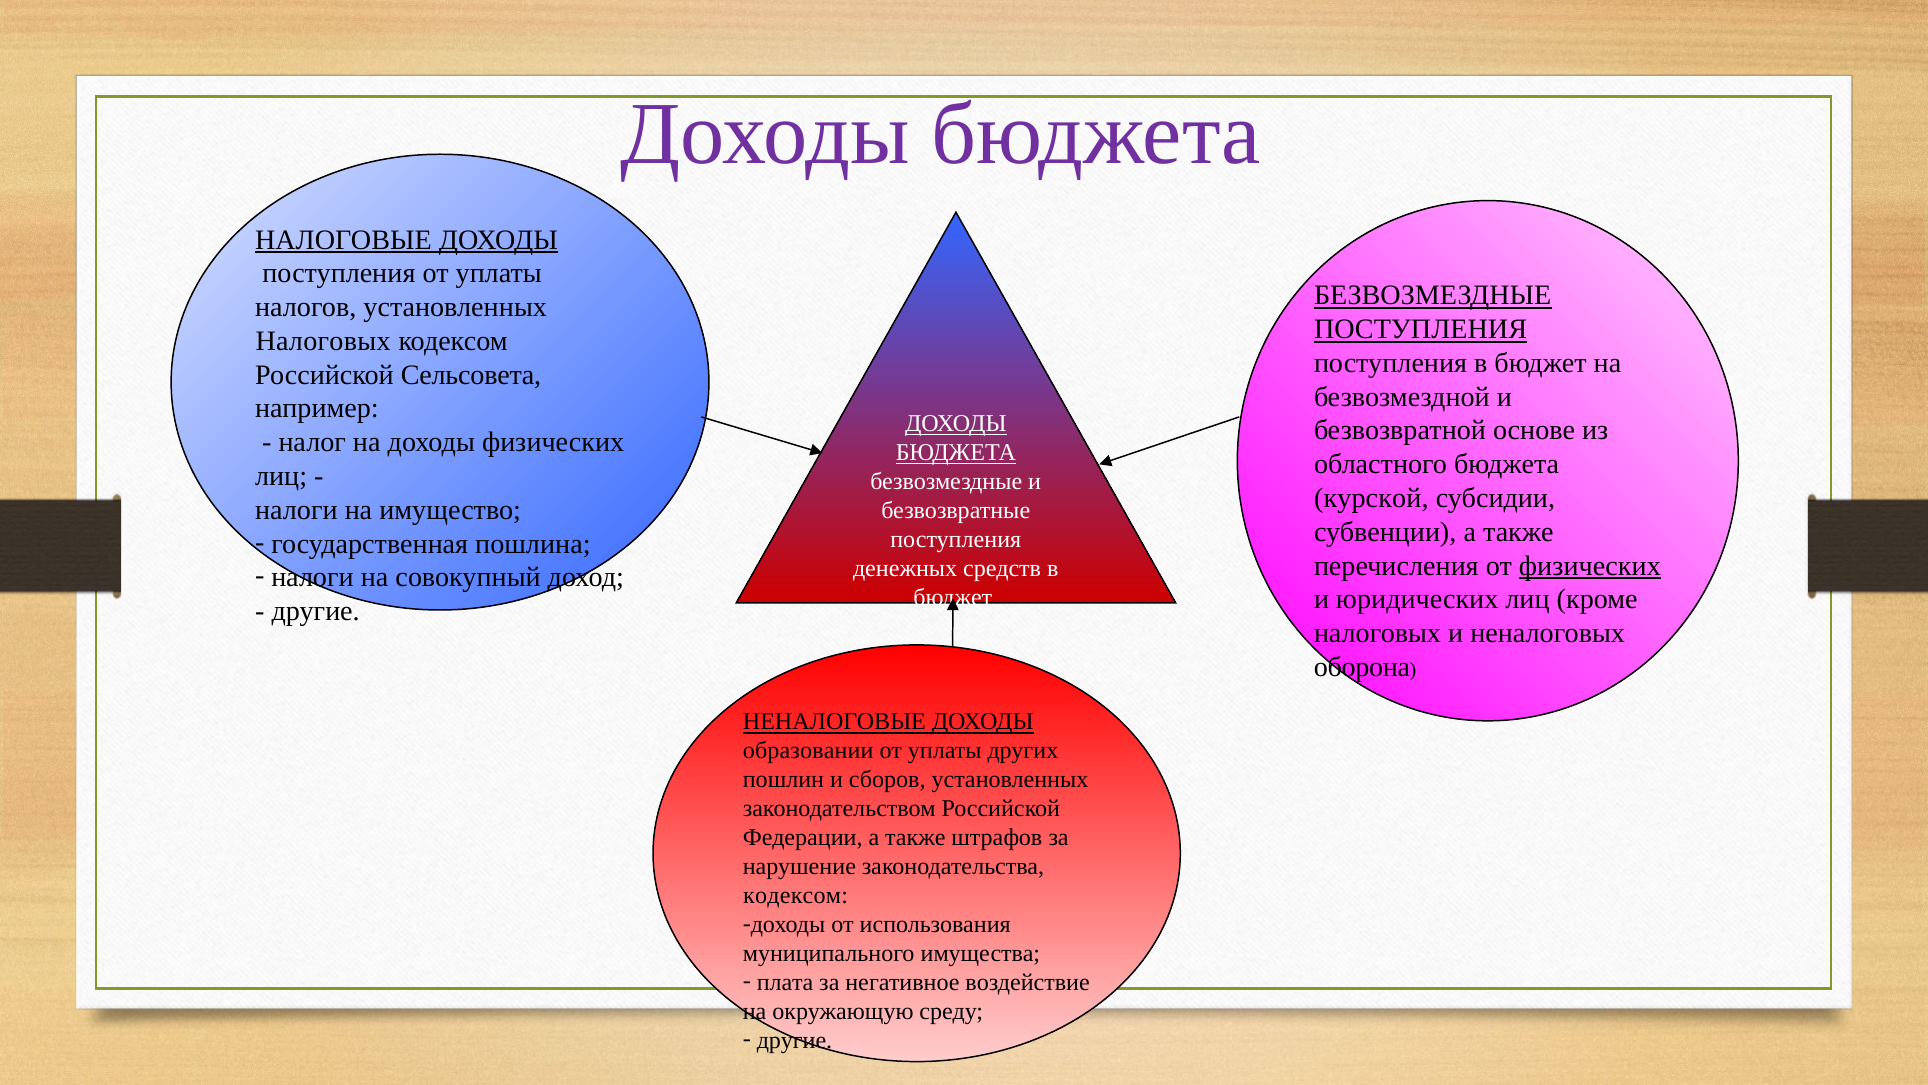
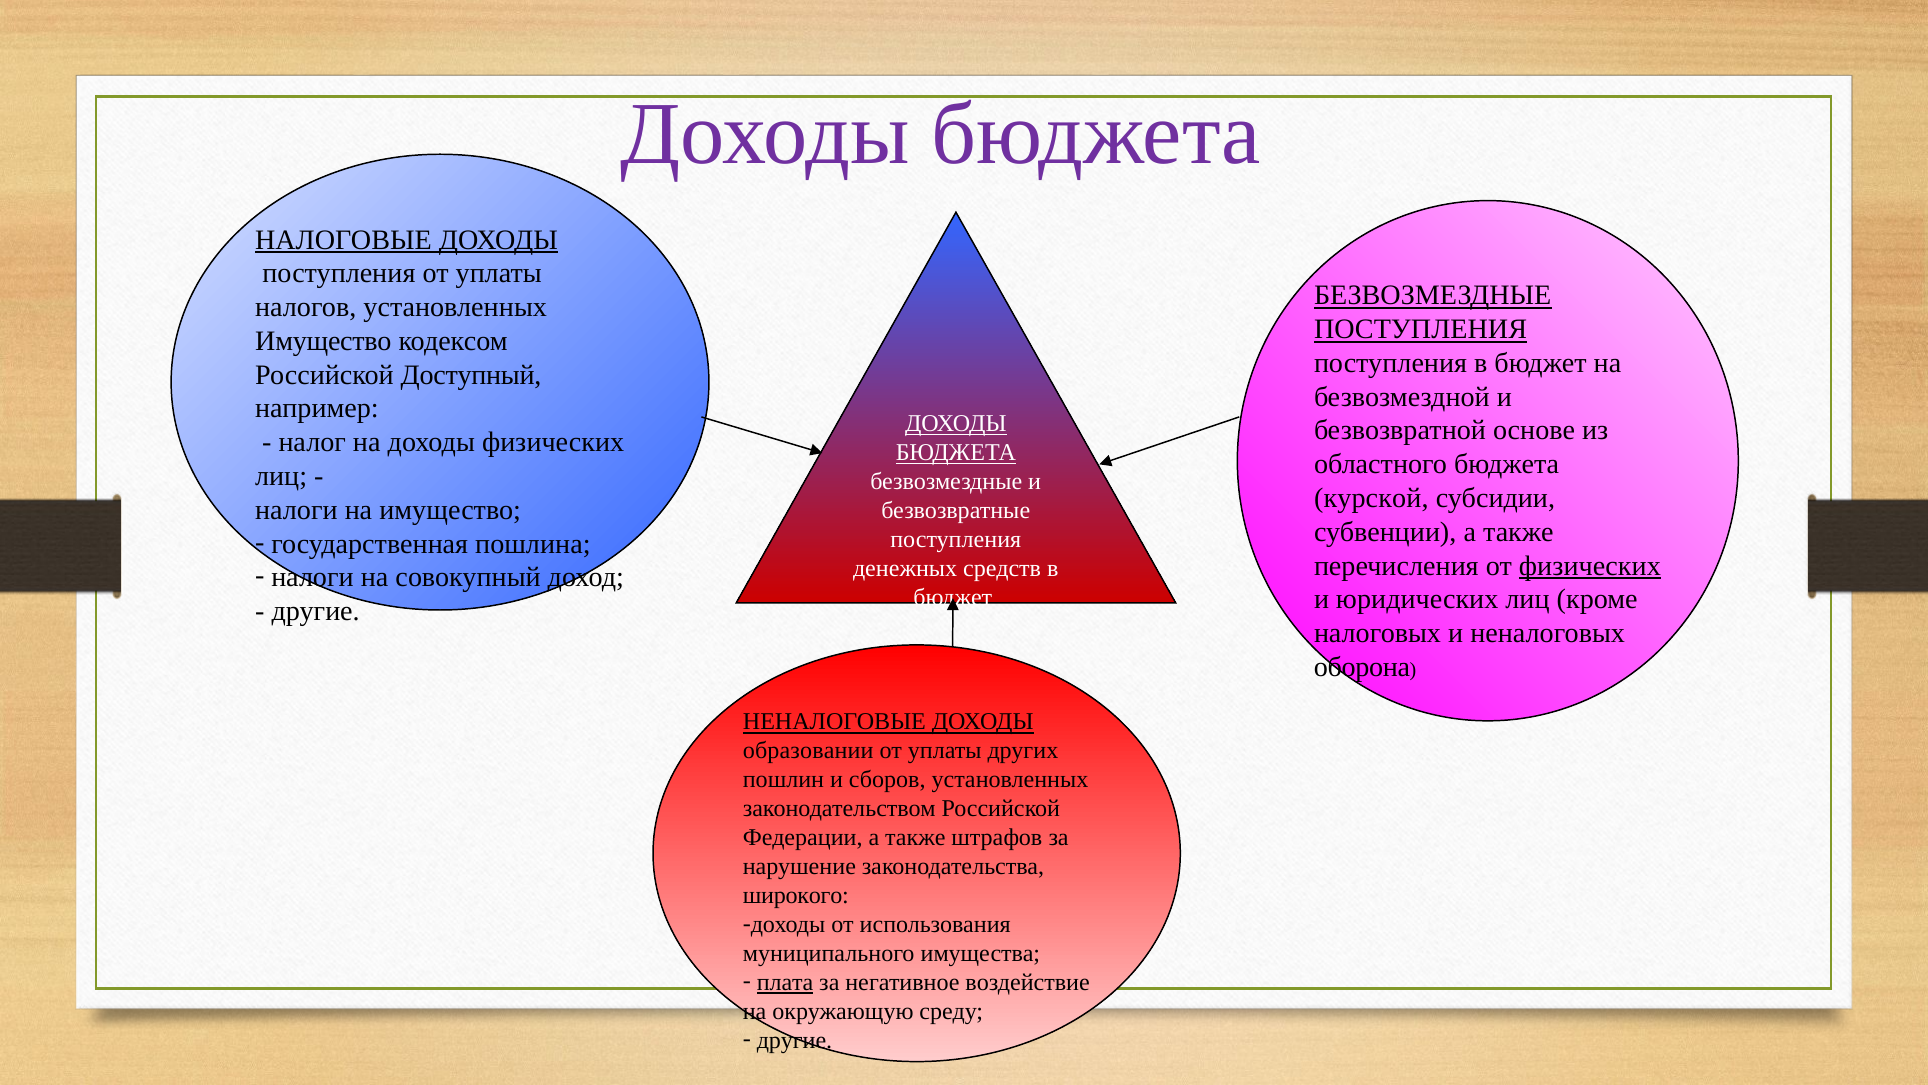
Налоговых at (323, 341): Налоговых -> Имущество
Сельсовета: Сельсовета -> Доступный
кодексом at (796, 895): кодексом -> широкого
плата underline: none -> present
